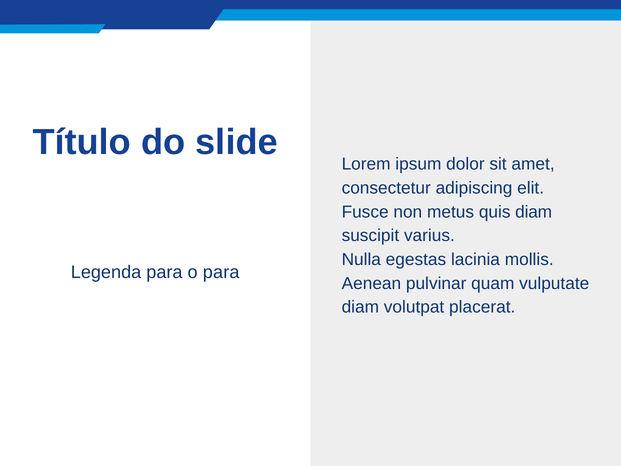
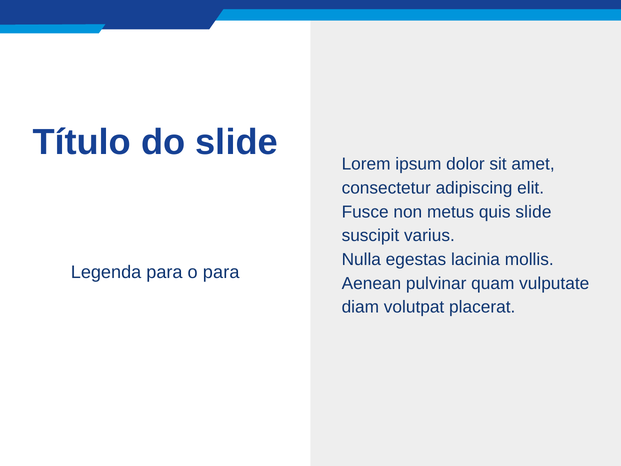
quis diam: diam -> slide
